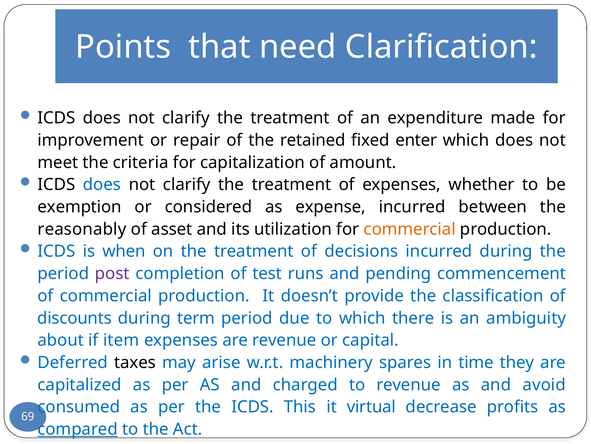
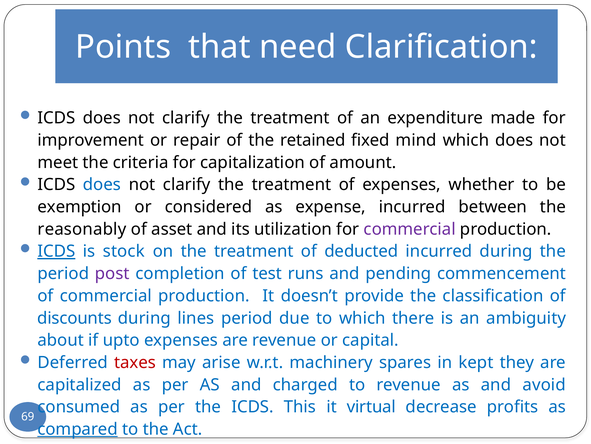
enter: enter -> mind
commercial at (410, 229) colour: orange -> purple
ICDS at (56, 251) underline: none -> present
when: when -> stock
decisions: decisions -> deducted
term: term -> lines
item: item -> upto
taxes colour: black -> red
time: time -> kept
